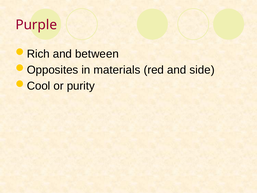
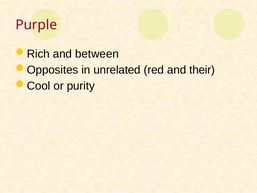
materials: materials -> unrelated
side: side -> their
